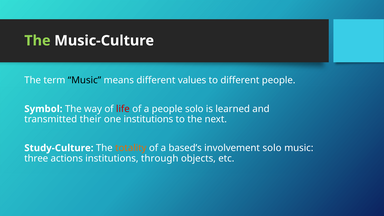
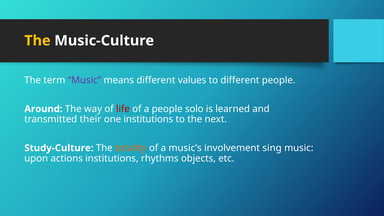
The at (37, 41) colour: light green -> yellow
Music at (84, 80) colour: black -> purple
Symbol: Symbol -> Around
based’s: based’s -> music’s
involvement solo: solo -> sing
three: three -> upon
through: through -> rhythms
